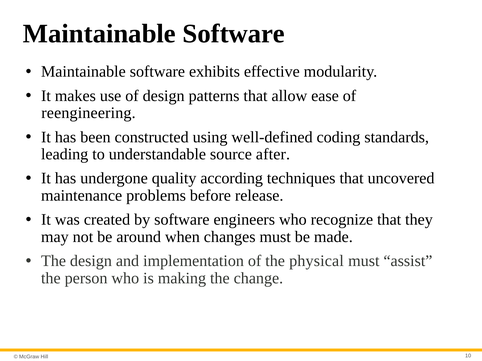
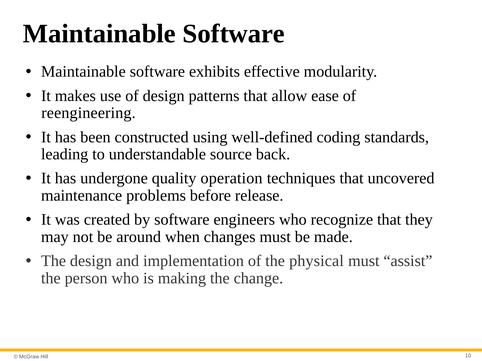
after: after -> back
according: according -> operation
